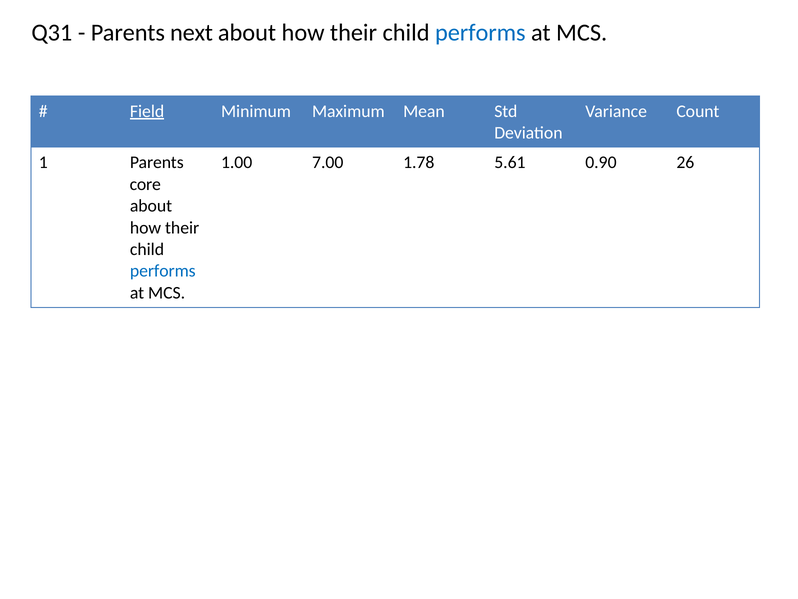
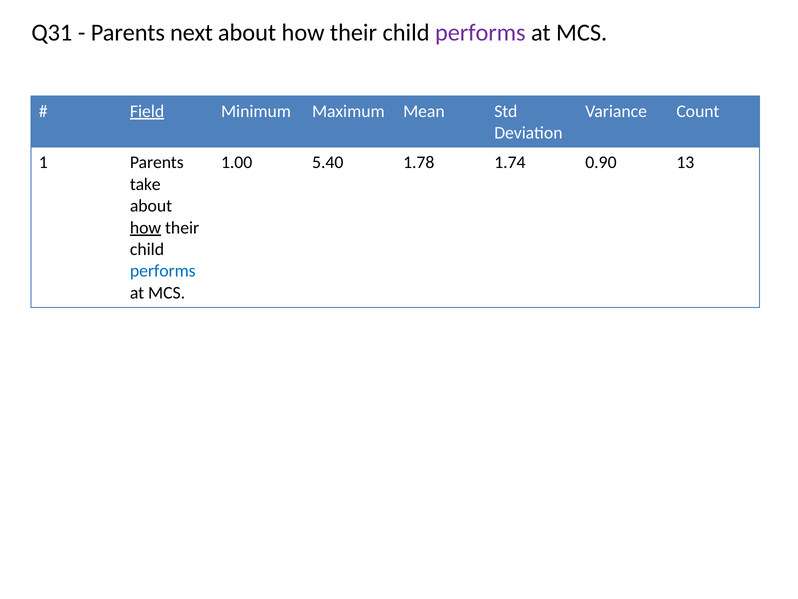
performs at (480, 32) colour: blue -> purple
7.00: 7.00 -> 5.40
5.61: 5.61 -> 1.74
26: 26 -> 13
core: core -> take
how at (146, 227) underline: none -> present
